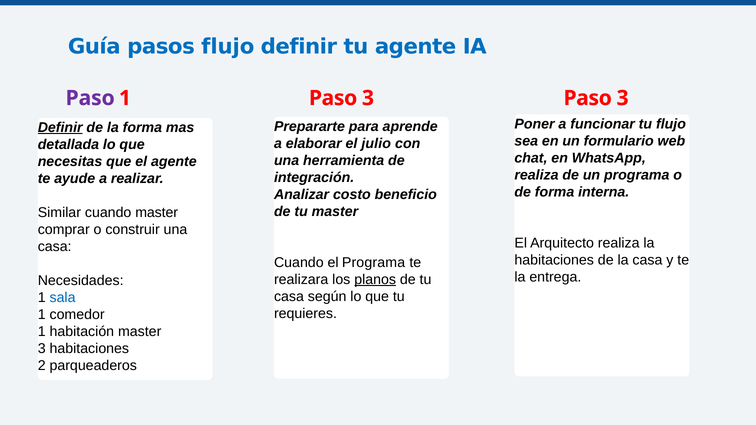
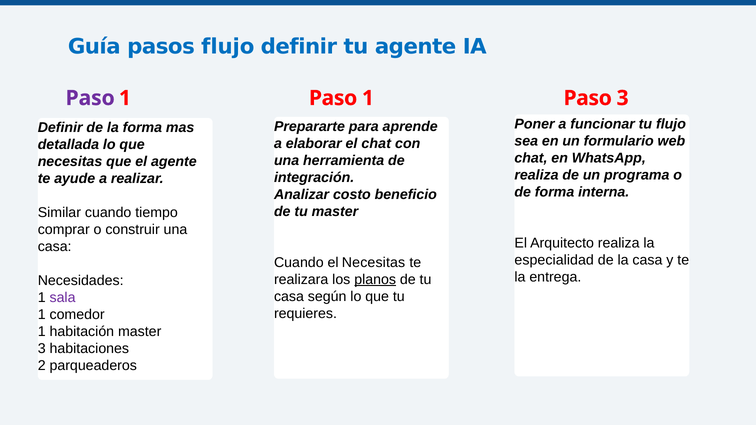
1 Paso 3: 3 -> 1
Definir at (60, 128) underline: present -> none
el julio: julio -> chat
cuando master: master -> tiempo
habitaciones at (554, 260): habitaciones -> especialidad
el Programa: Programa -> Necesitas
sala colour: blue -> purple
